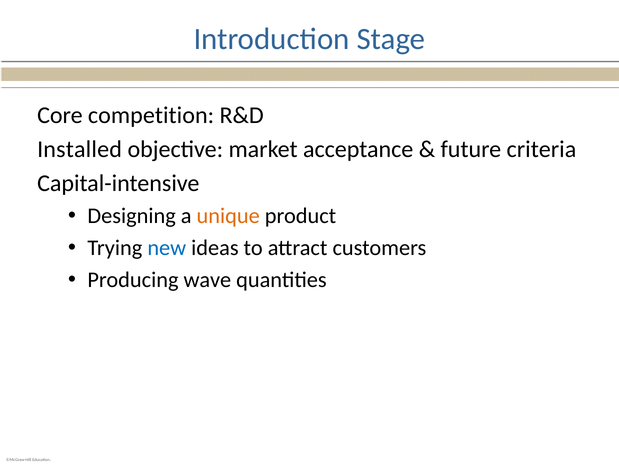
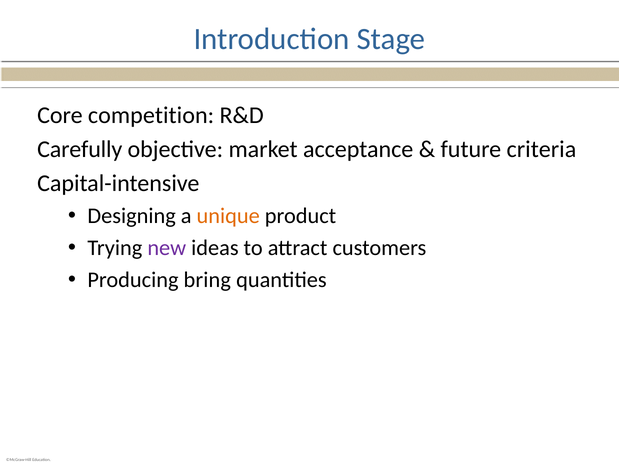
Installed: Installed -> Carefully
new colour: blue -> purple
wave: wave -> bring
